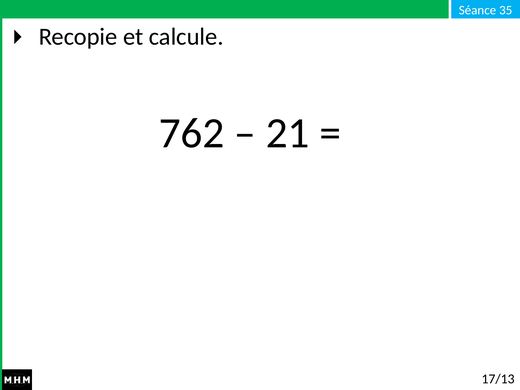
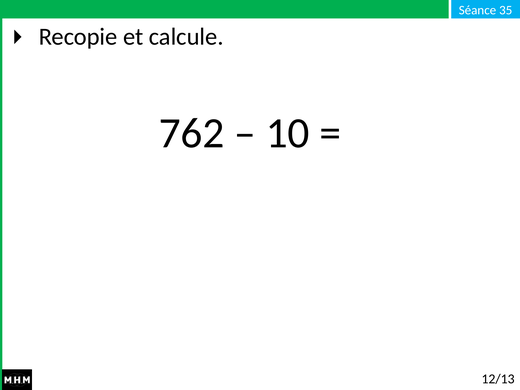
21: 21 -> 10
17/13: 17/13 -> 12/13
